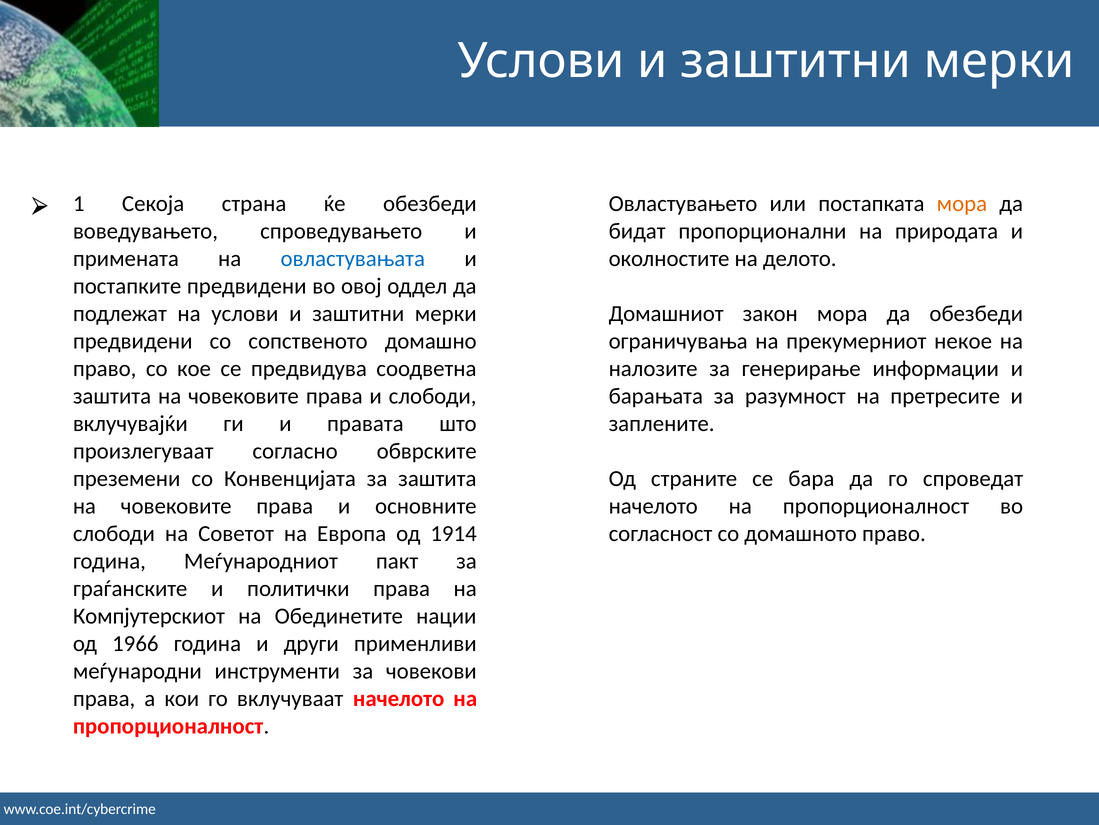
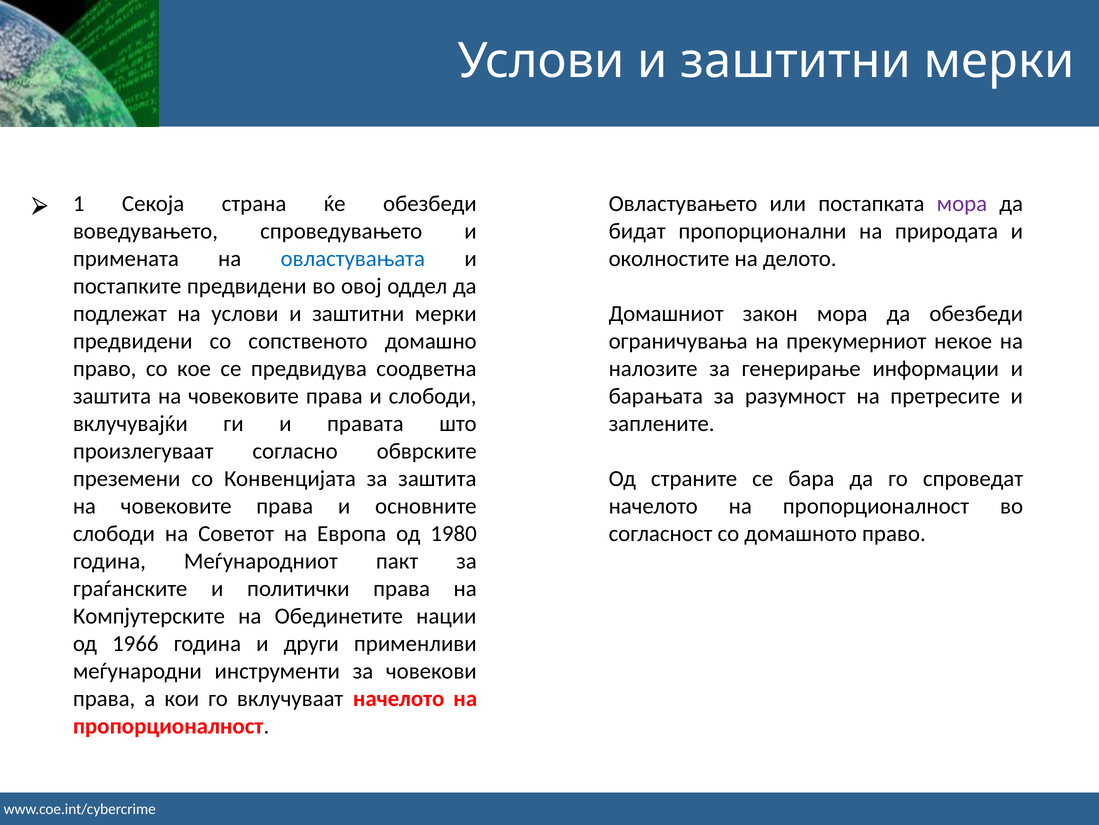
мора at (962, 203) colour: orange -> purple
1914: 1914 -> 1980
Компјутерскиот: Компјутерскиот -> Компјутерските
